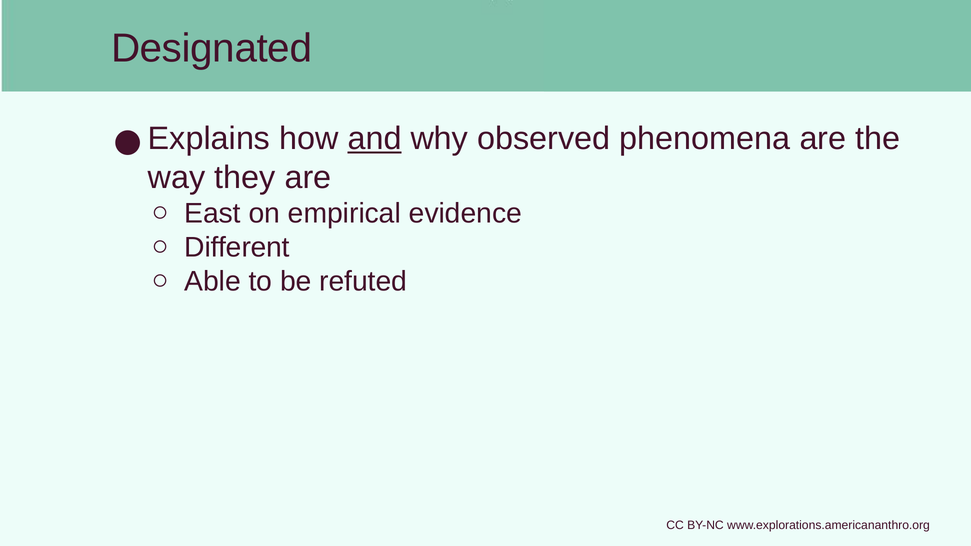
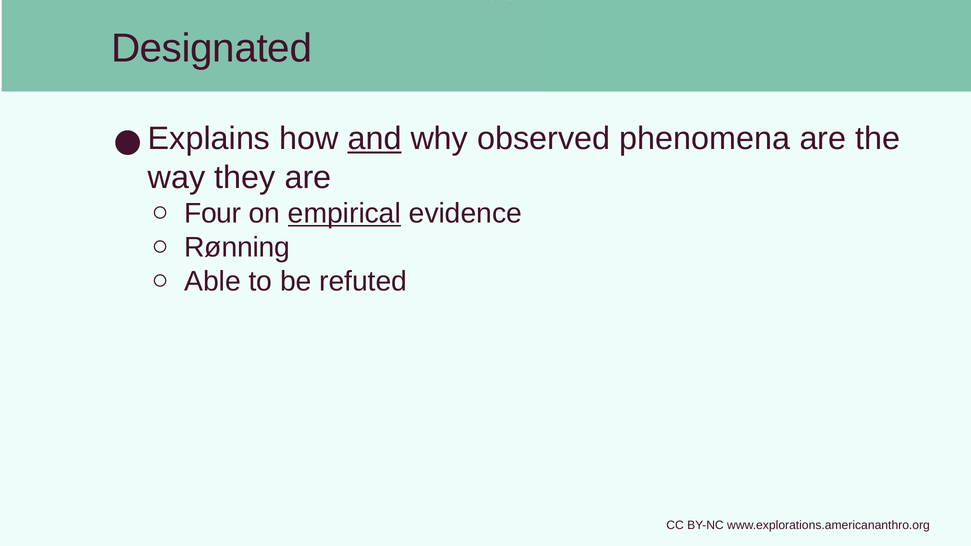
East: East -> Four
empirical underline: none -> present
Different: Different -> Rønning
